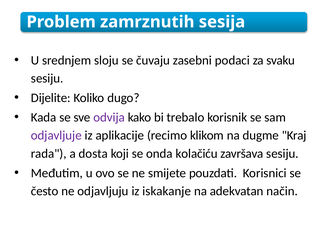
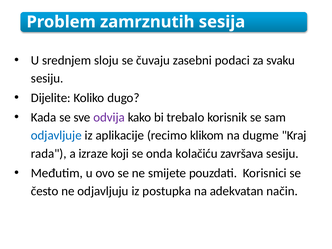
odjavljuje colour: purple -> blue
dosta: dosta -> izraze
iskakanje: iskakanje -> postupka
